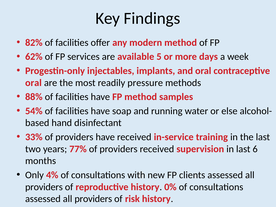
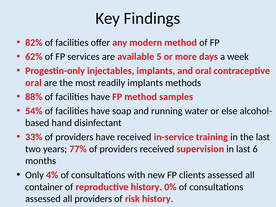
readily pressure: pressure -> implants
providers at (44, 187): providers -> container
